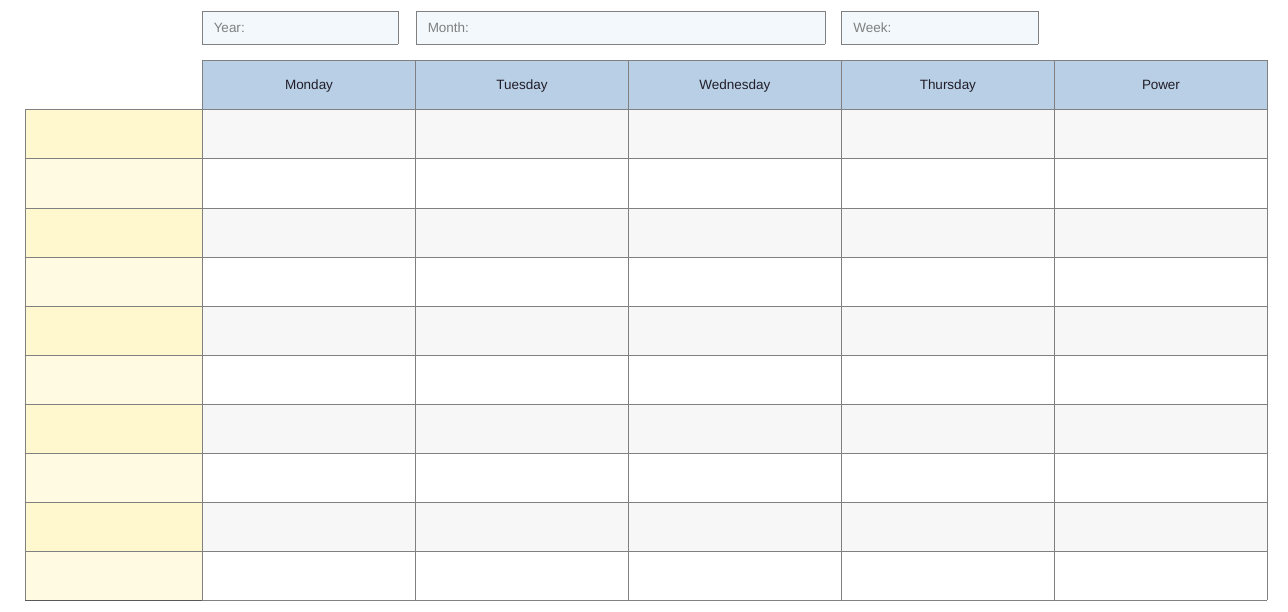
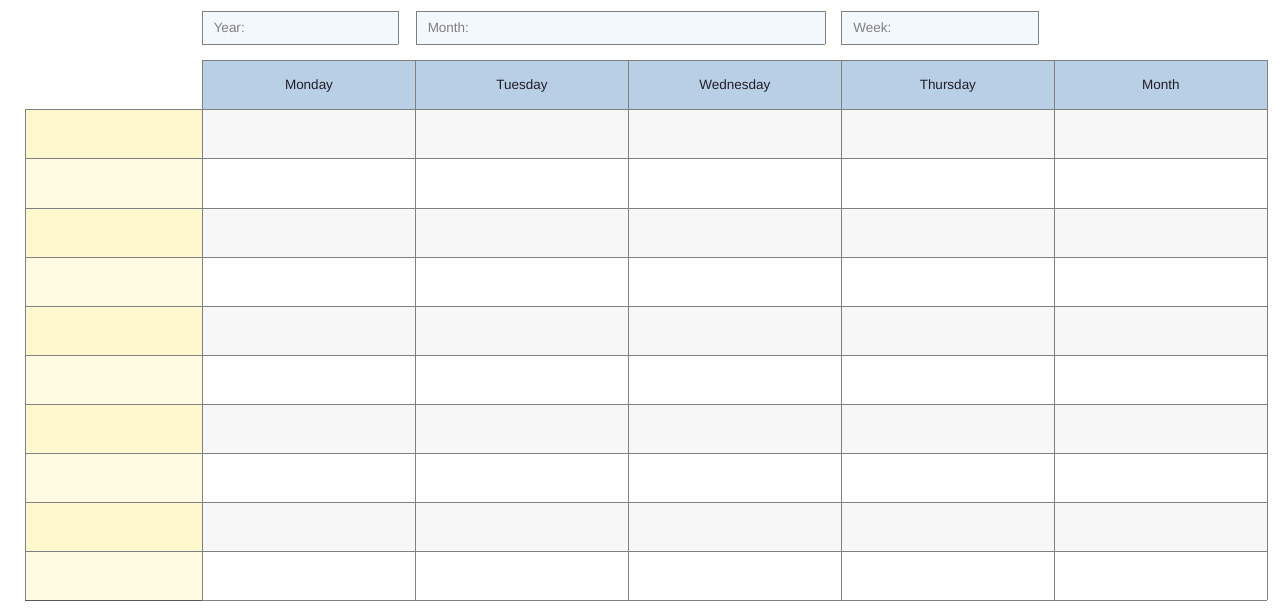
Thursday Power: Power -> Month
